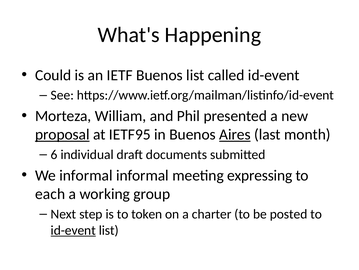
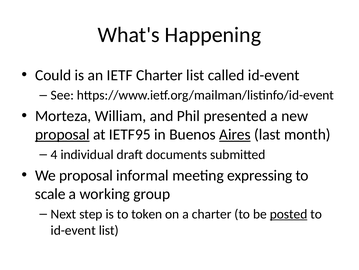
IETF Buenos: Buenos -> Charter
6: 6 -> 4
We informal: informal -> proposal
each: each -> scale
posted underline: none -> present
id-event at (73, 230) underline: present -> none
